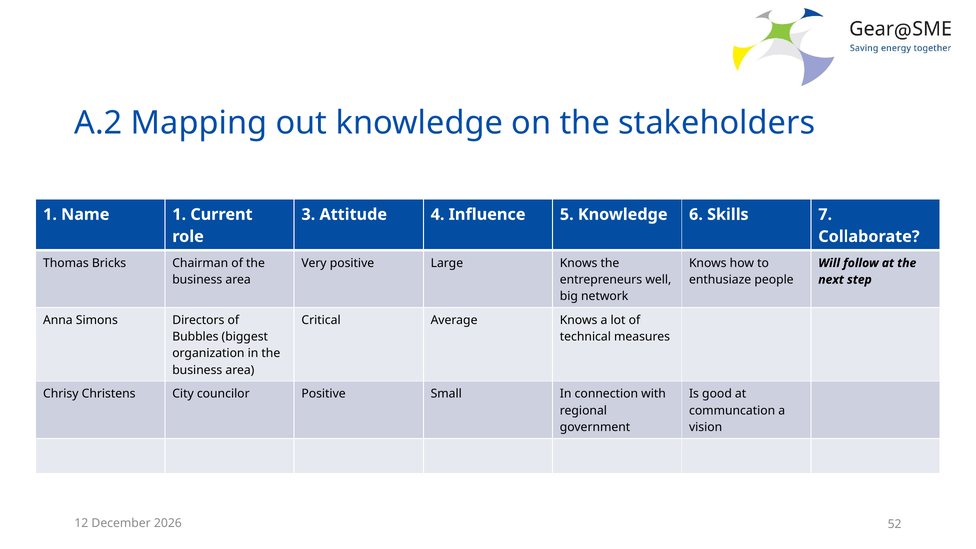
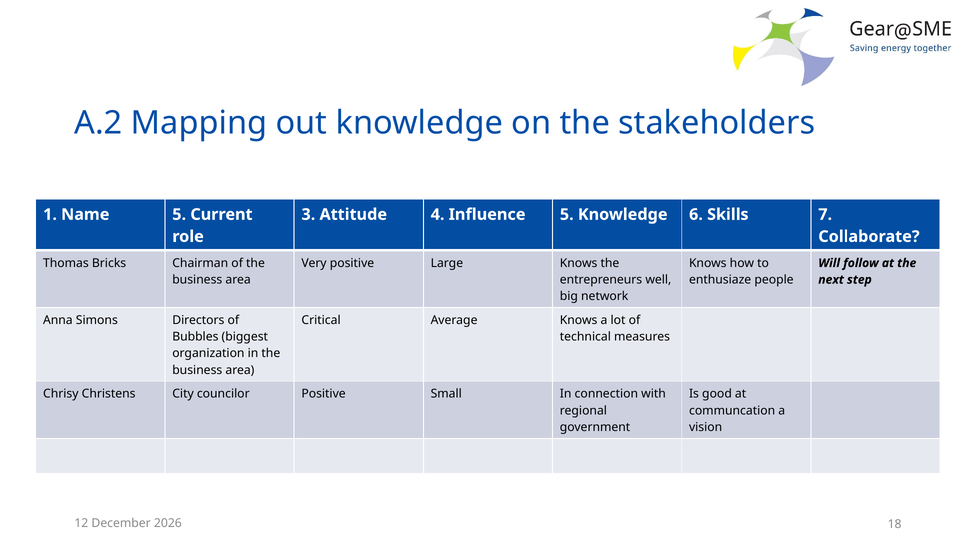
Name 1: 1 -> 5
52: 52 -> 18
